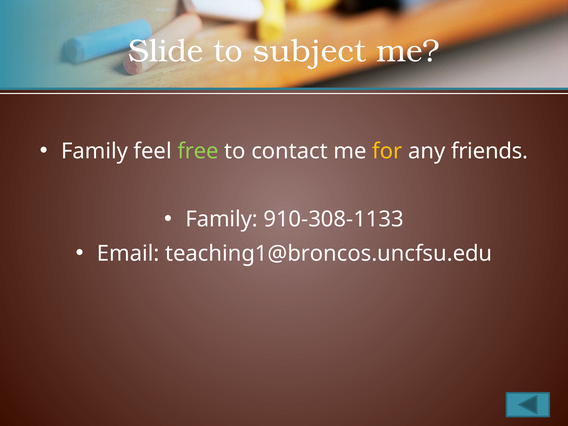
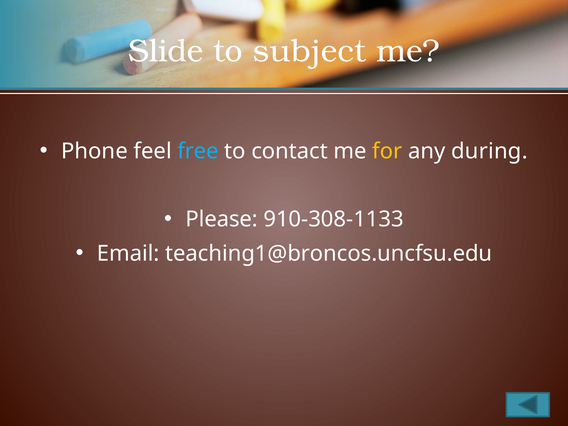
Family at (95, 151): Family -> Phone
free colour: light green -> light blue
friends: friends -> during
Family at (222, 219): Family -> Please
